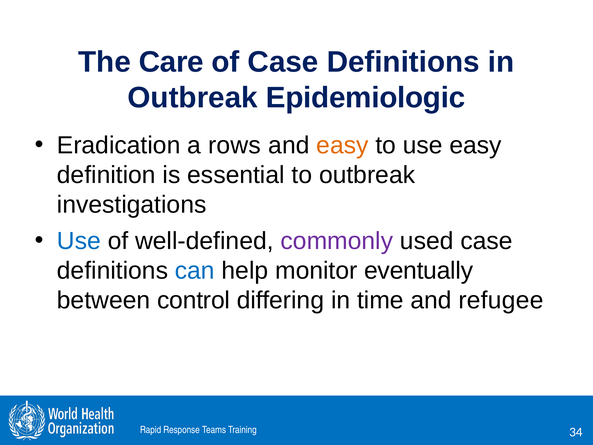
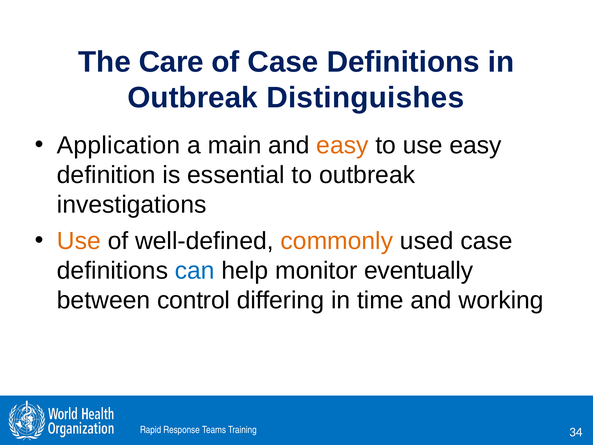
Epidemiologic: Epidemiologic -> Distinguishes
Eradication: Eradication -> Application
rows: rows -> main
Use at (79, 241) colour: blue -> orange
commonly colour: purple -> orange
refugee: refugee -> working
